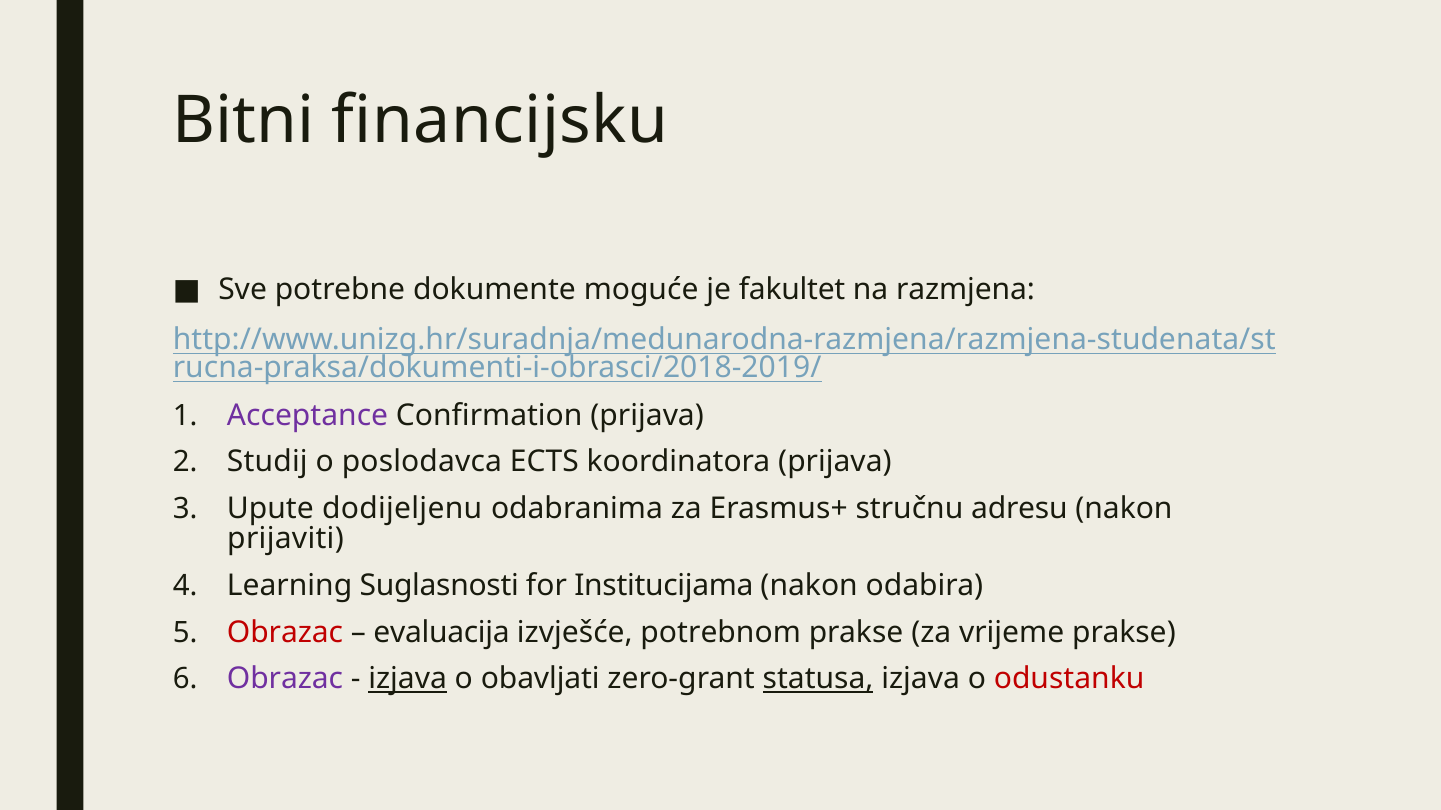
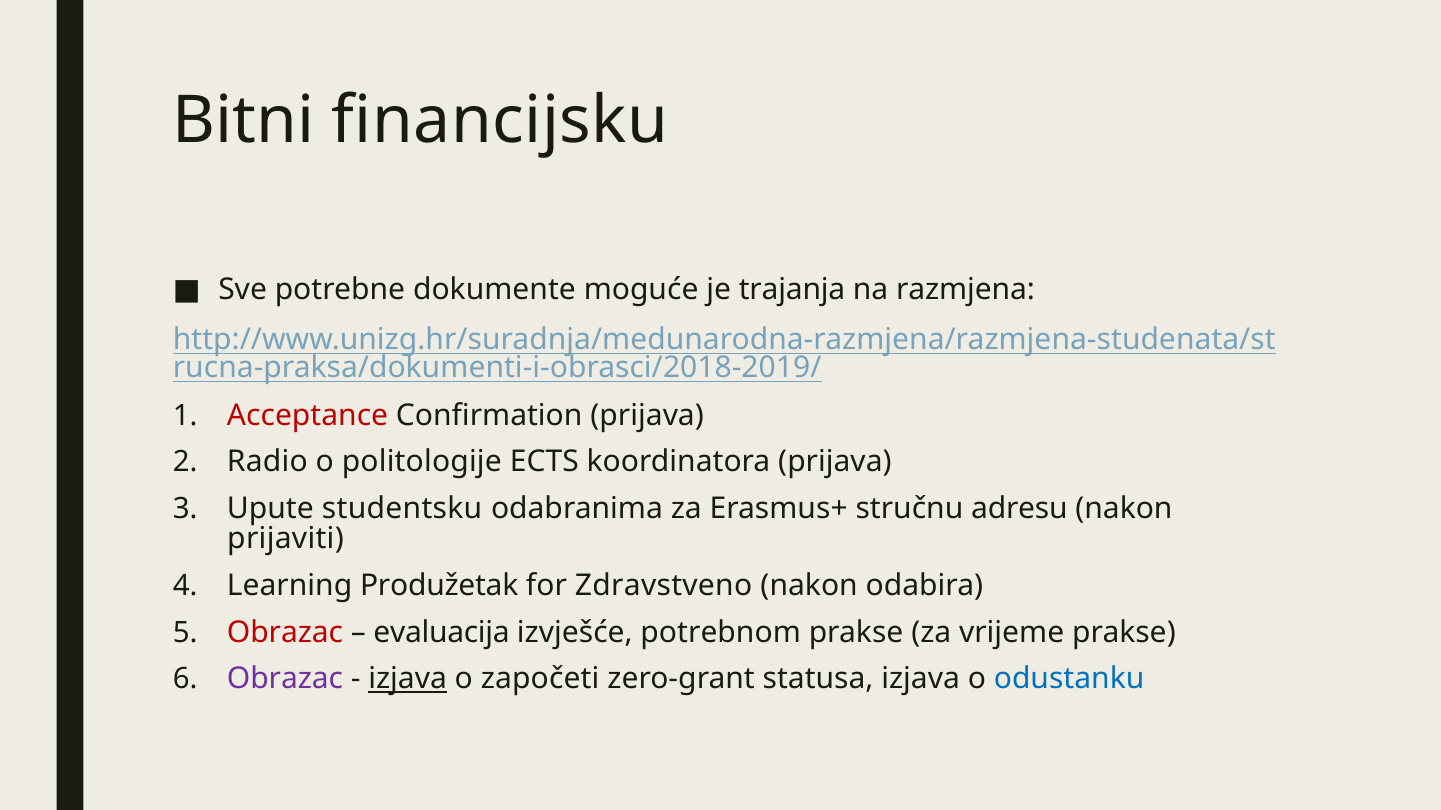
fakultet: fakultet -> trajanja
Acceptance colour: purple -> red
Studij: Studij -> Radio
poslodavca: poslodavca -> politologije
dodijeljenu: dodijeljenu -> studentsku
Suglasnosti: Suglasnosti -> Produžetak
Institucijama: Institucijama -> Zdravstveno
obavljati: obavljati -> započeti
statusa underline: present -> none
odustanku colour: red -> blue
